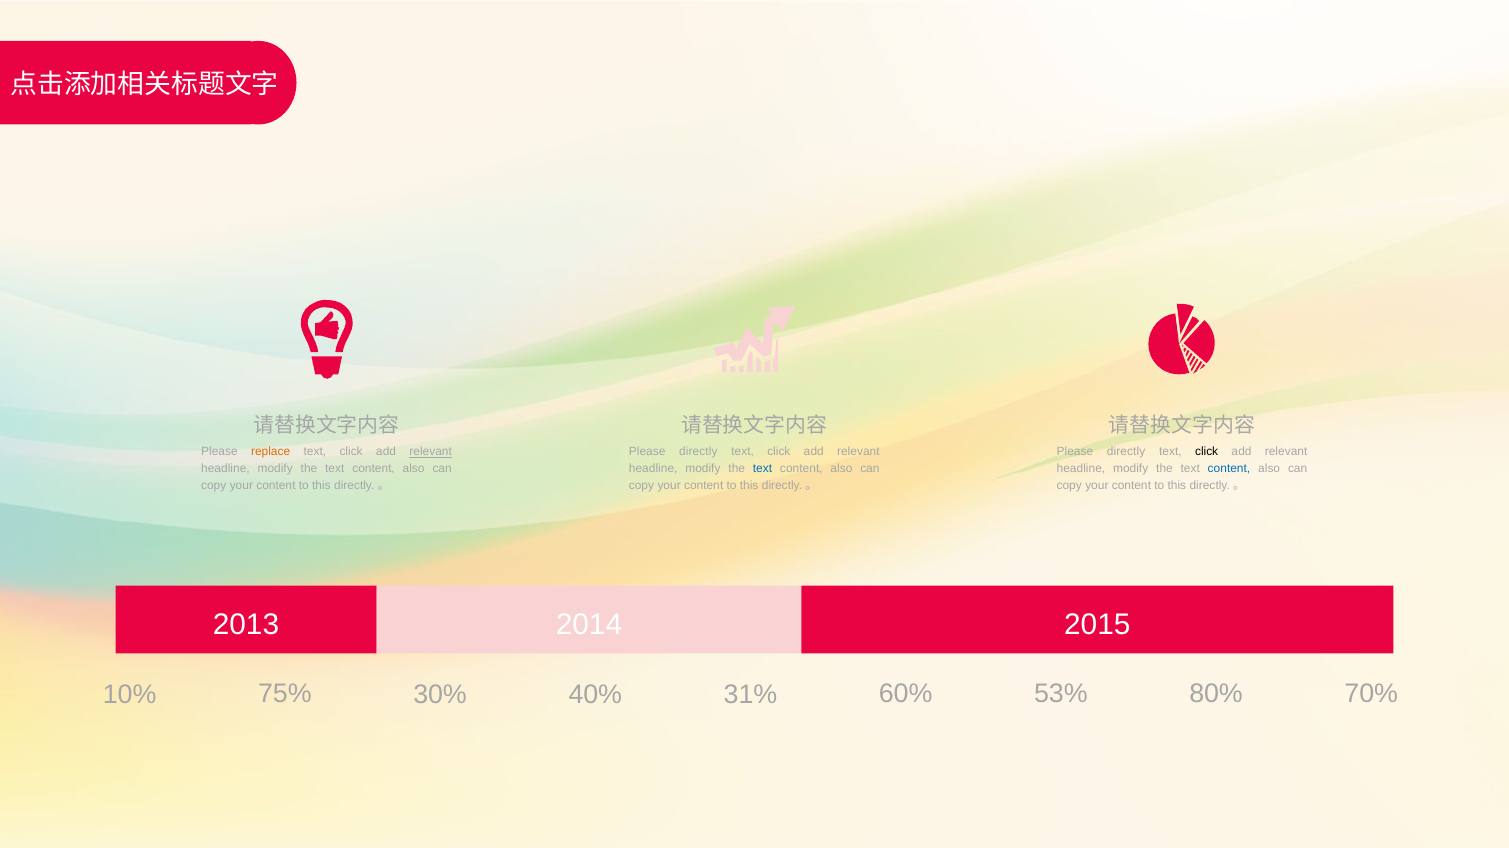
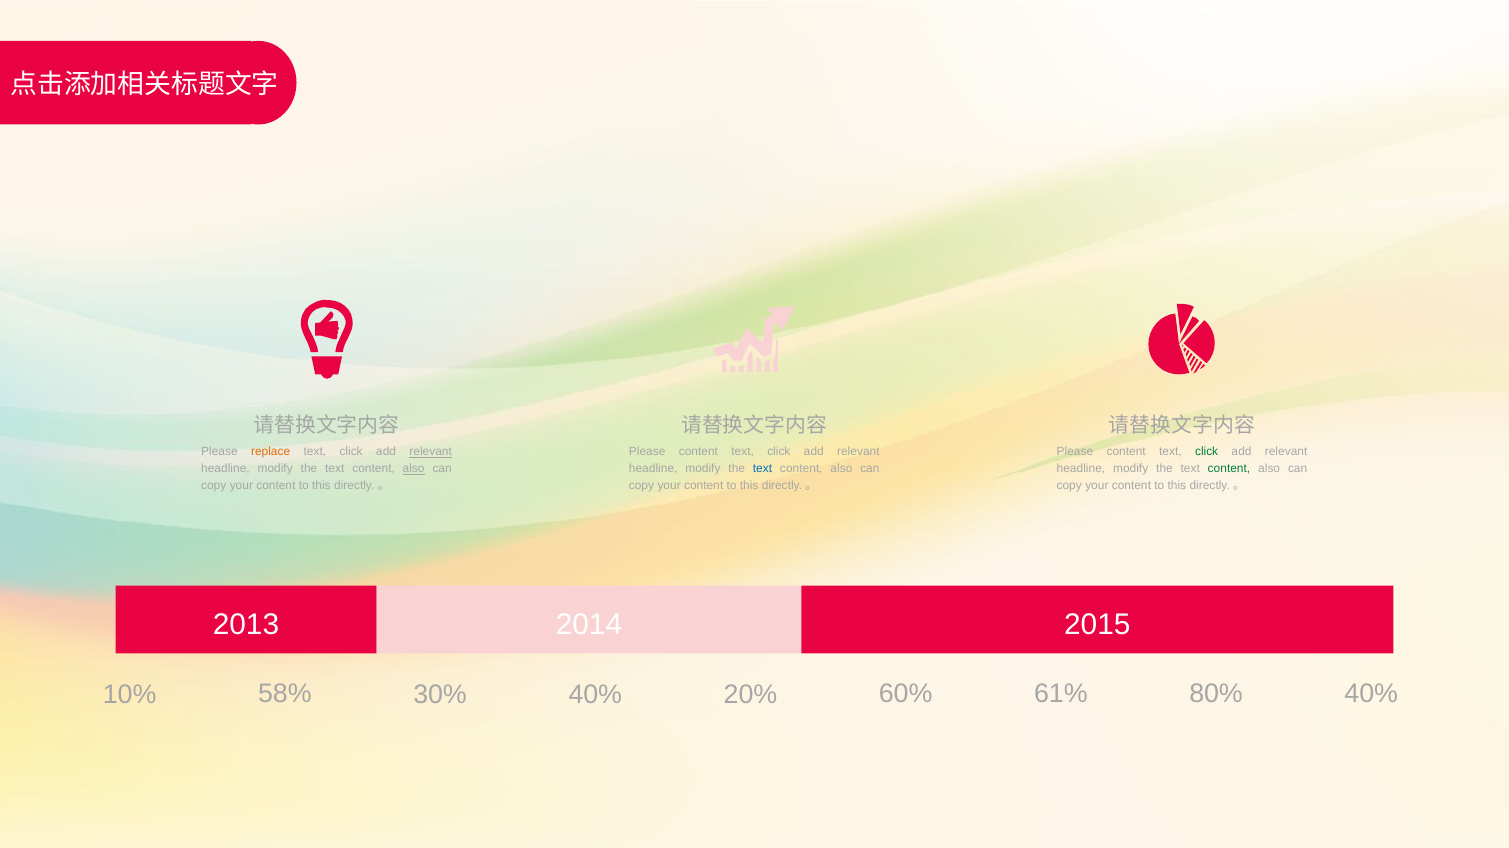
directly at (698, 452): directly -> content
directly at (1126, 452): directly -> content
click at (1207, 452) colour: black -> green
also at (414, 469) underline: none -> present
content at (1229, 469) colour: blue -> green
75%: 75% -> 58%
31%: 31% -> 20%
53%: 53% -> 61%
80% 70%: 70% -> 40%
